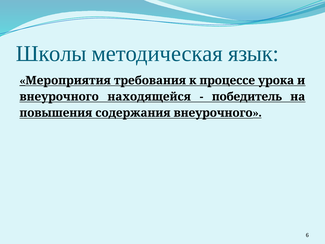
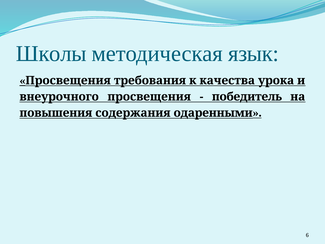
Мероприятия at (68, 80): Мероприятия -> Просвещения
процессе: процессе -> качества
внеурочного находящейся: находящейся -> просвещения
содержания внеурочного: внеурочного -> одаренными
